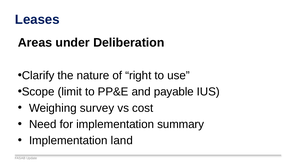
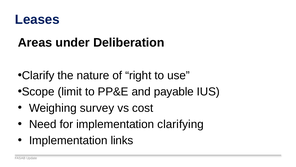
summary: summary -> clarifying
land: land -> links
